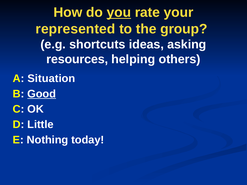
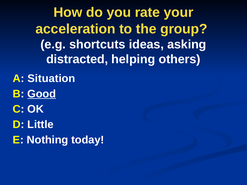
you underline: present -> none
represented: represented -> acceleration
resources: resources -> distracted
